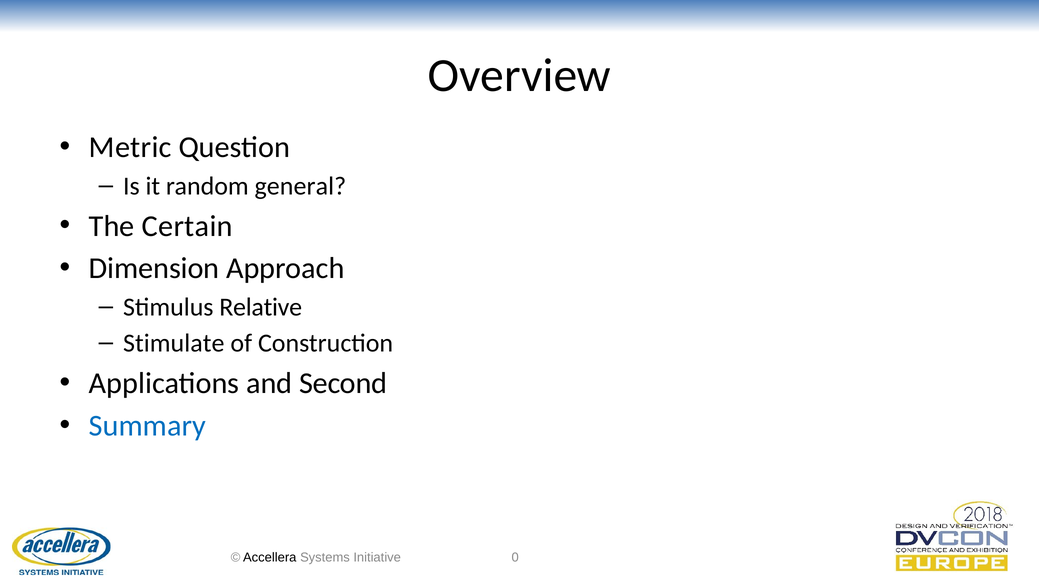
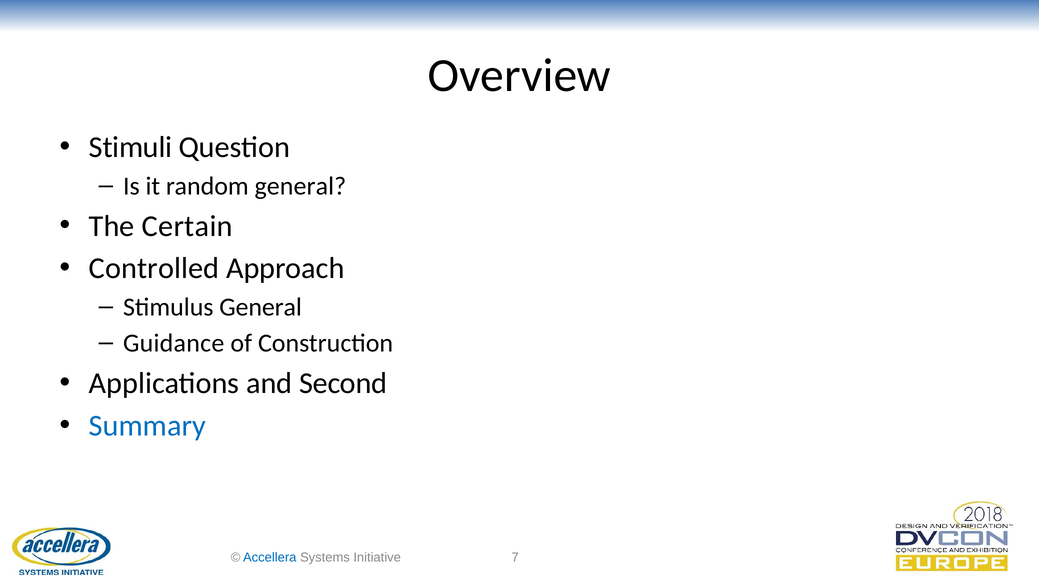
Metric: Metric -> Stimuli
Dimension: Dimension -> Controlled
Stimulus Relative: Relative -> General
Stimulate: Stimulate -> Guidance
Accellera colour: black -> blue
0: 0 -> 7
